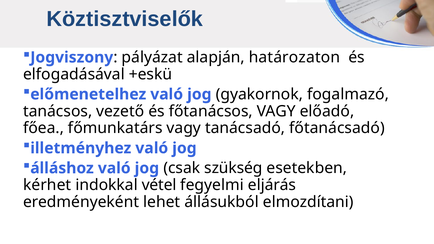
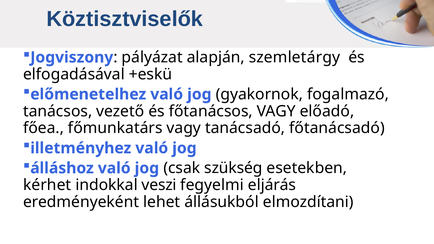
határozaton: határozaton -> szemletárgy
vétel: vétel -> veszi
